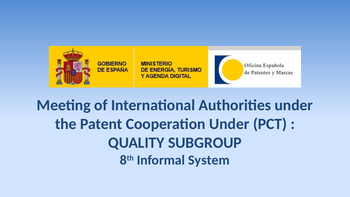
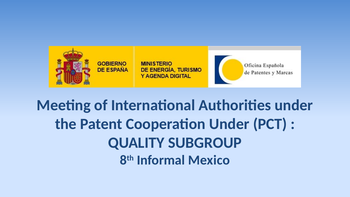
System: System -> Mexico
